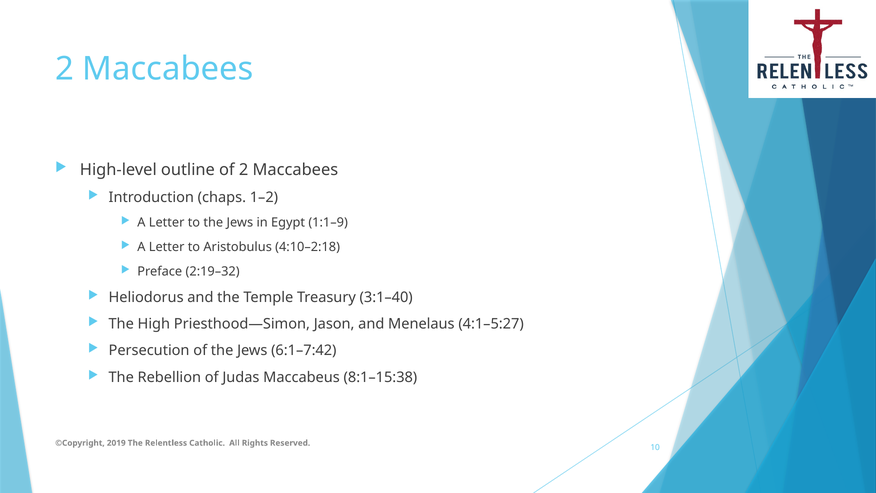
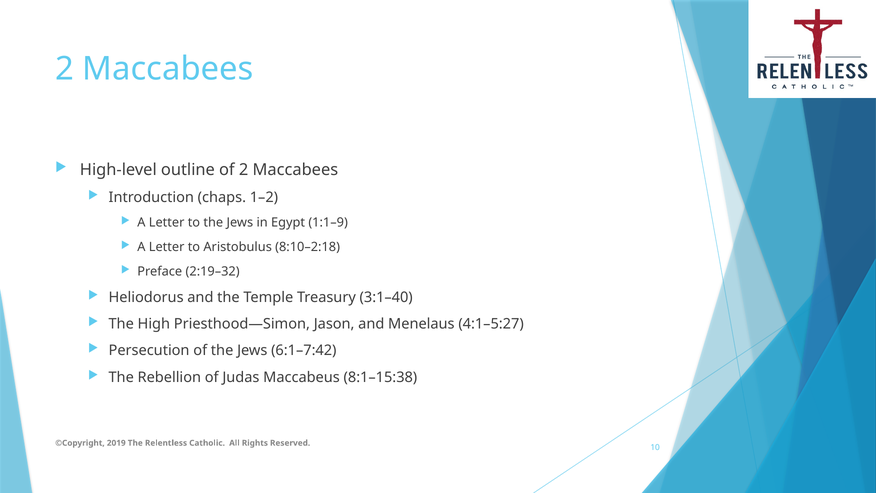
4:10–2:18: 4:10–2:18 -> 8:10–2:18
